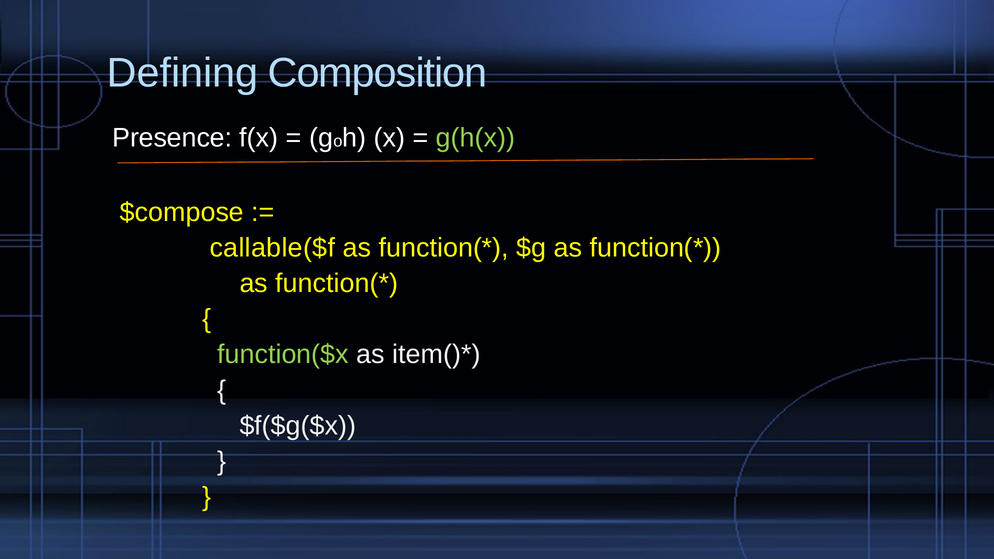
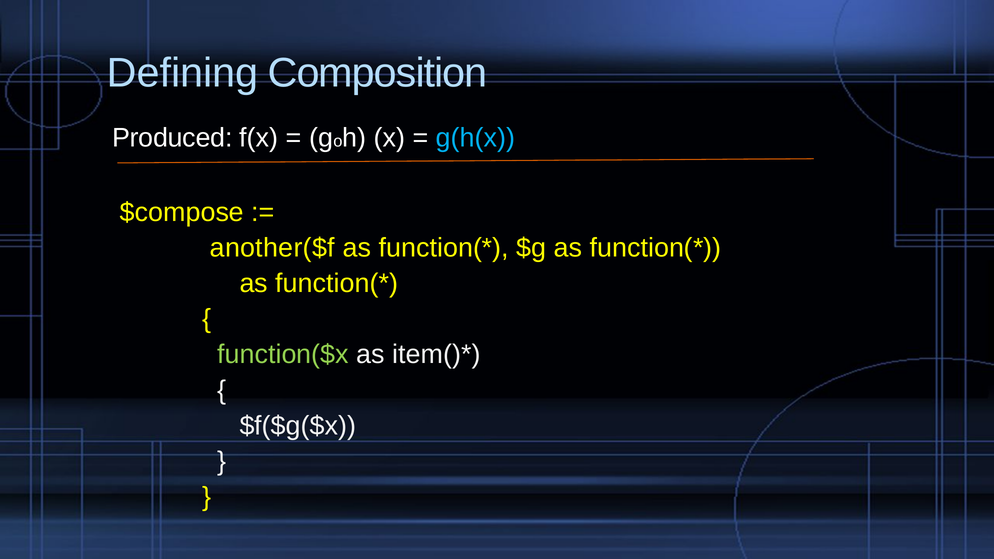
Presence: Presence -> Produced
g(h(x colour: light green -> light blue
callable($f: callable($f -> another($f
